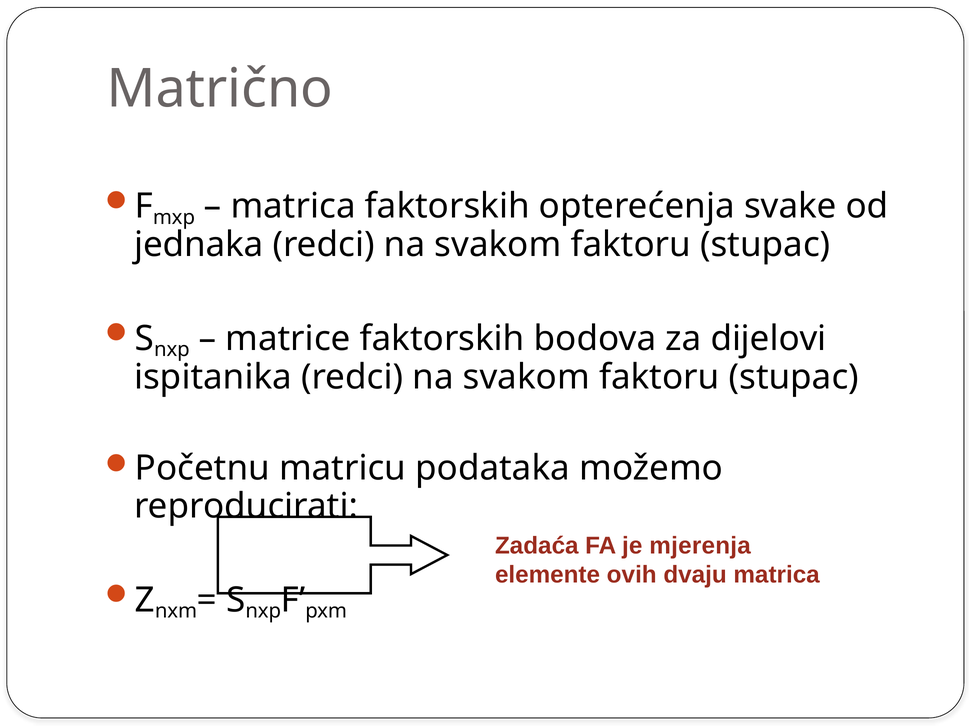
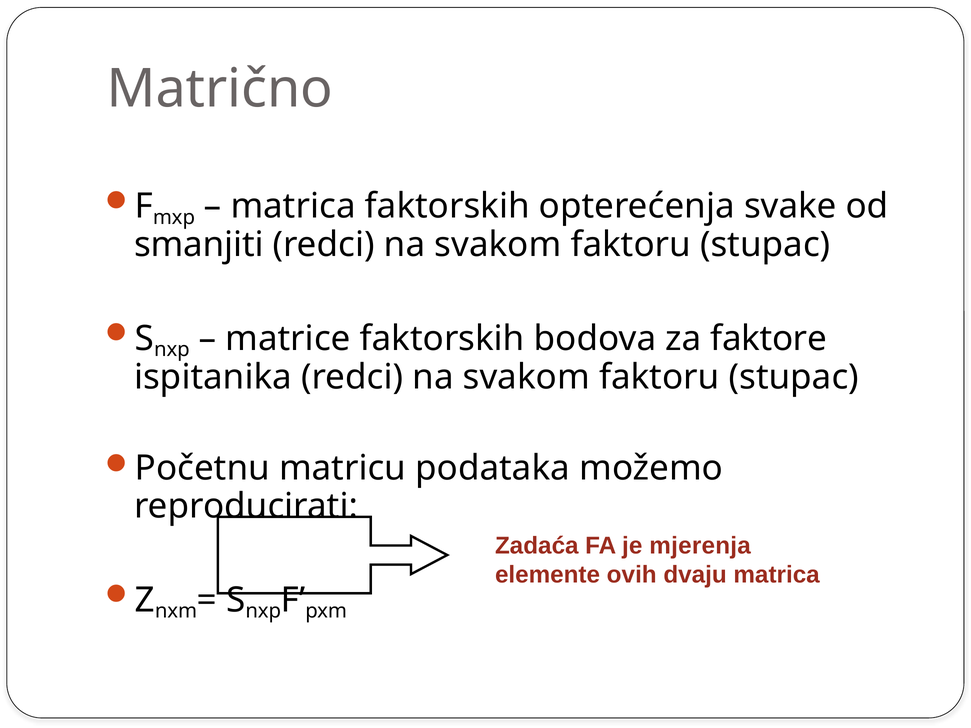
jednaka: jednaka -> smanjiti
dijelovi: dijelovi -> faktore
